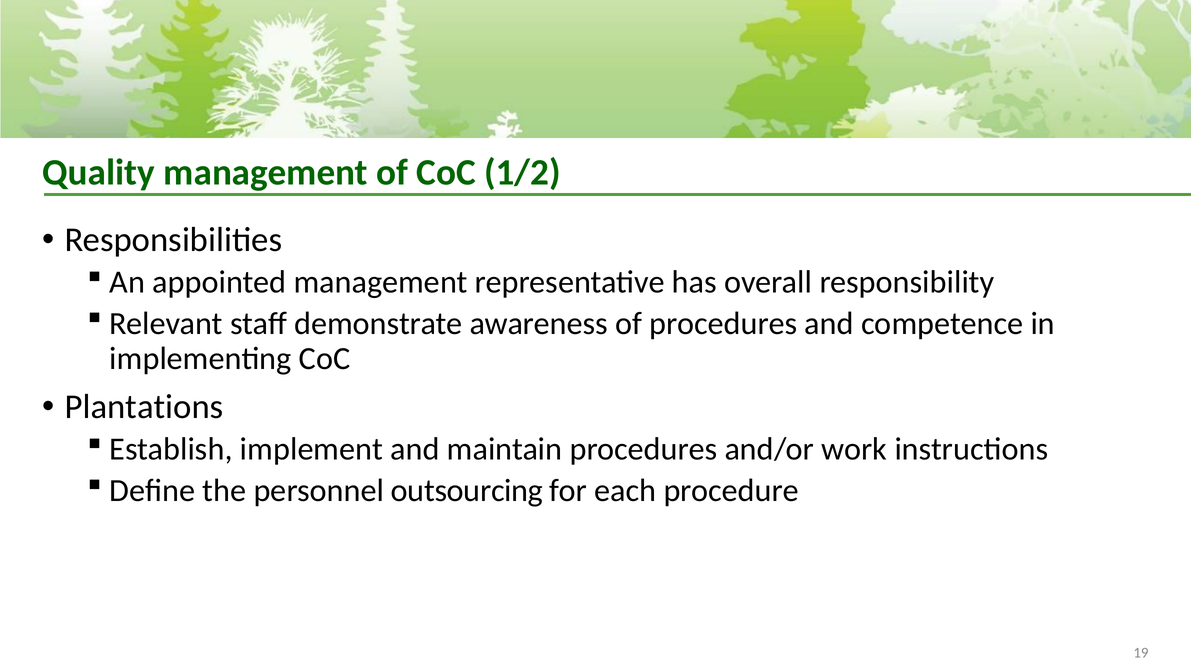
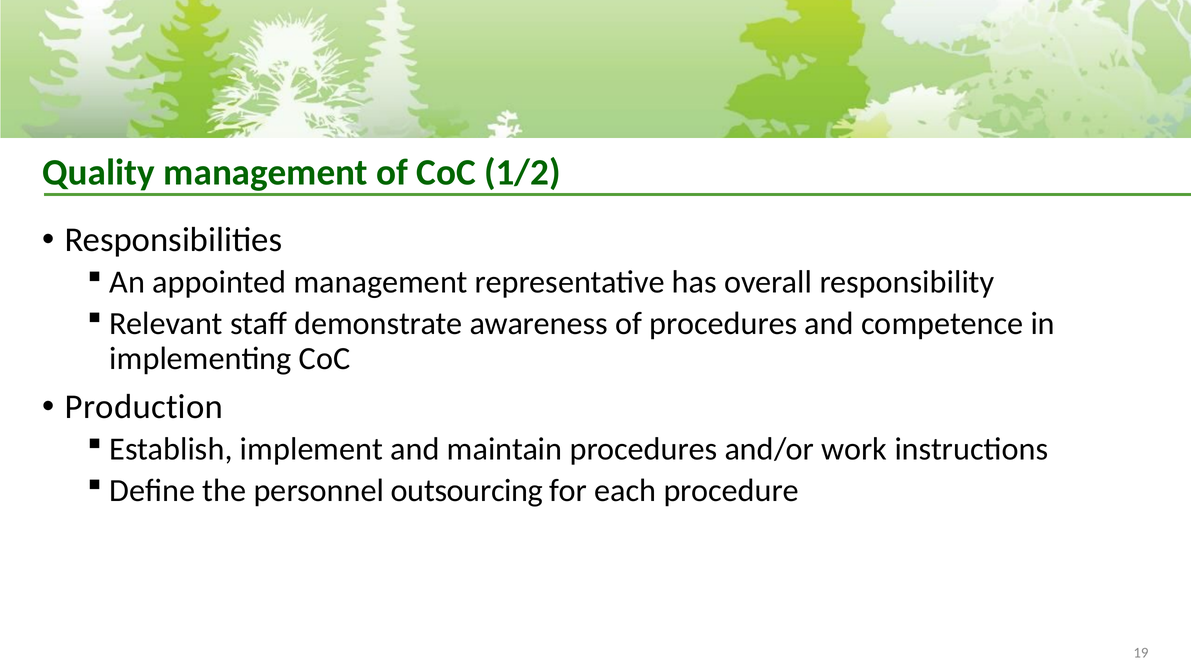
Plantations: Plantations -> Production
